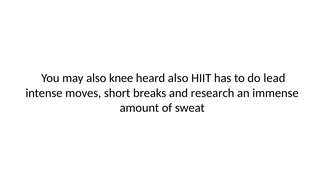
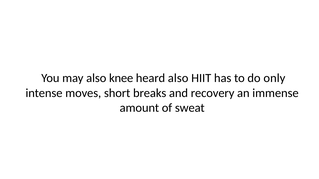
lead: lead -> only
research: research -> recovery
